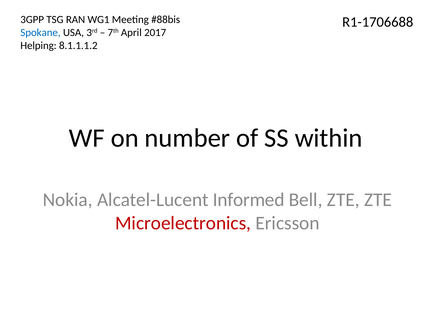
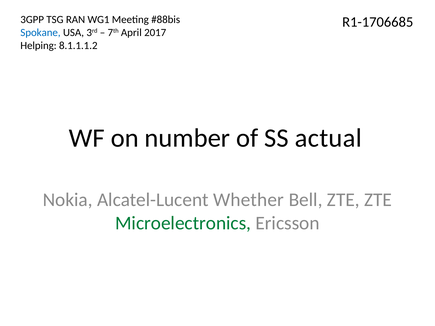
R1-1706688: R1-1706688 -> R1-1706685
within: within -> actual
Informed: Informed -> Whether
Microelectronics colour: red -> green
